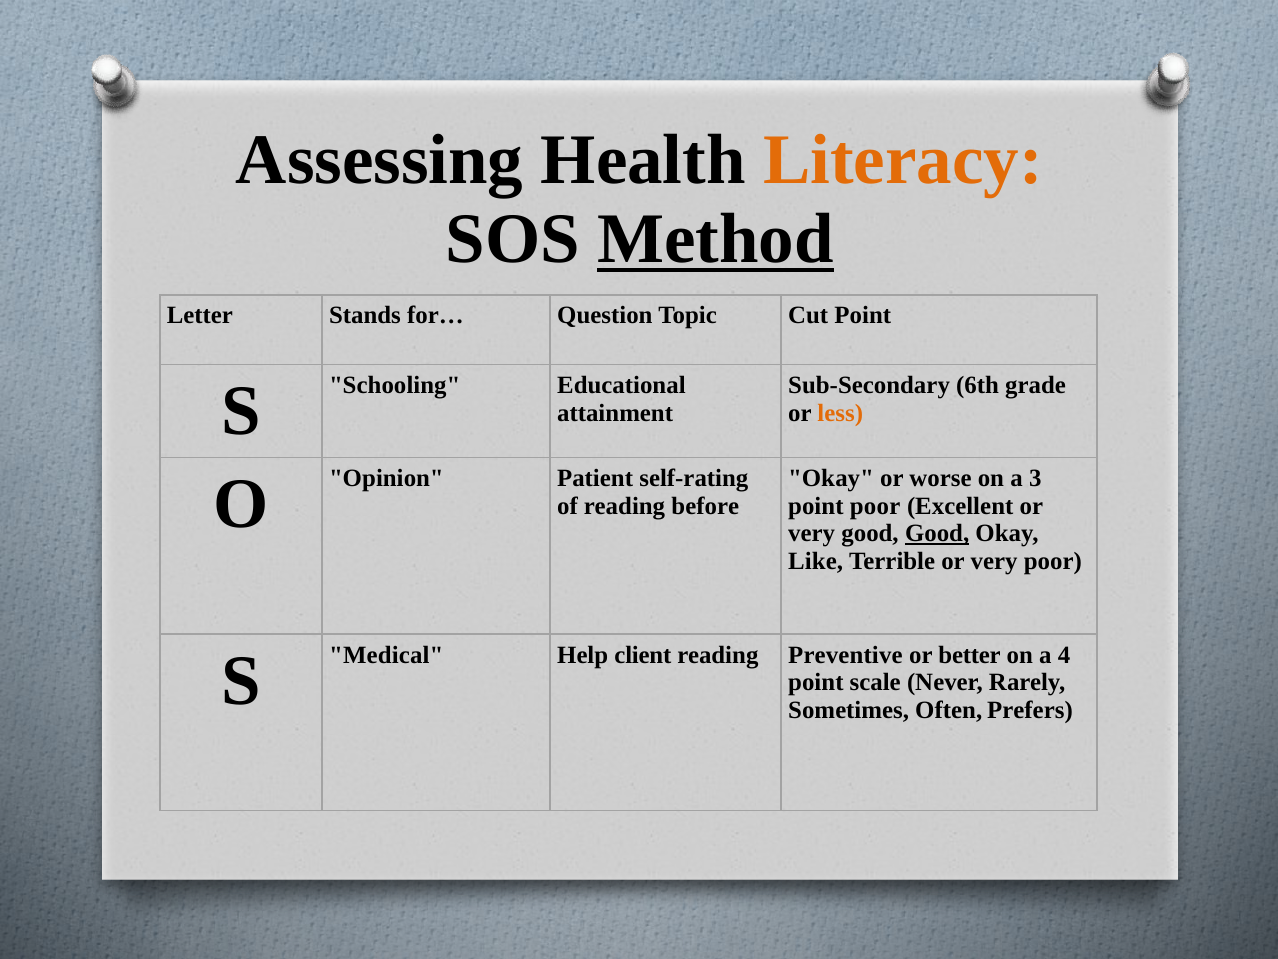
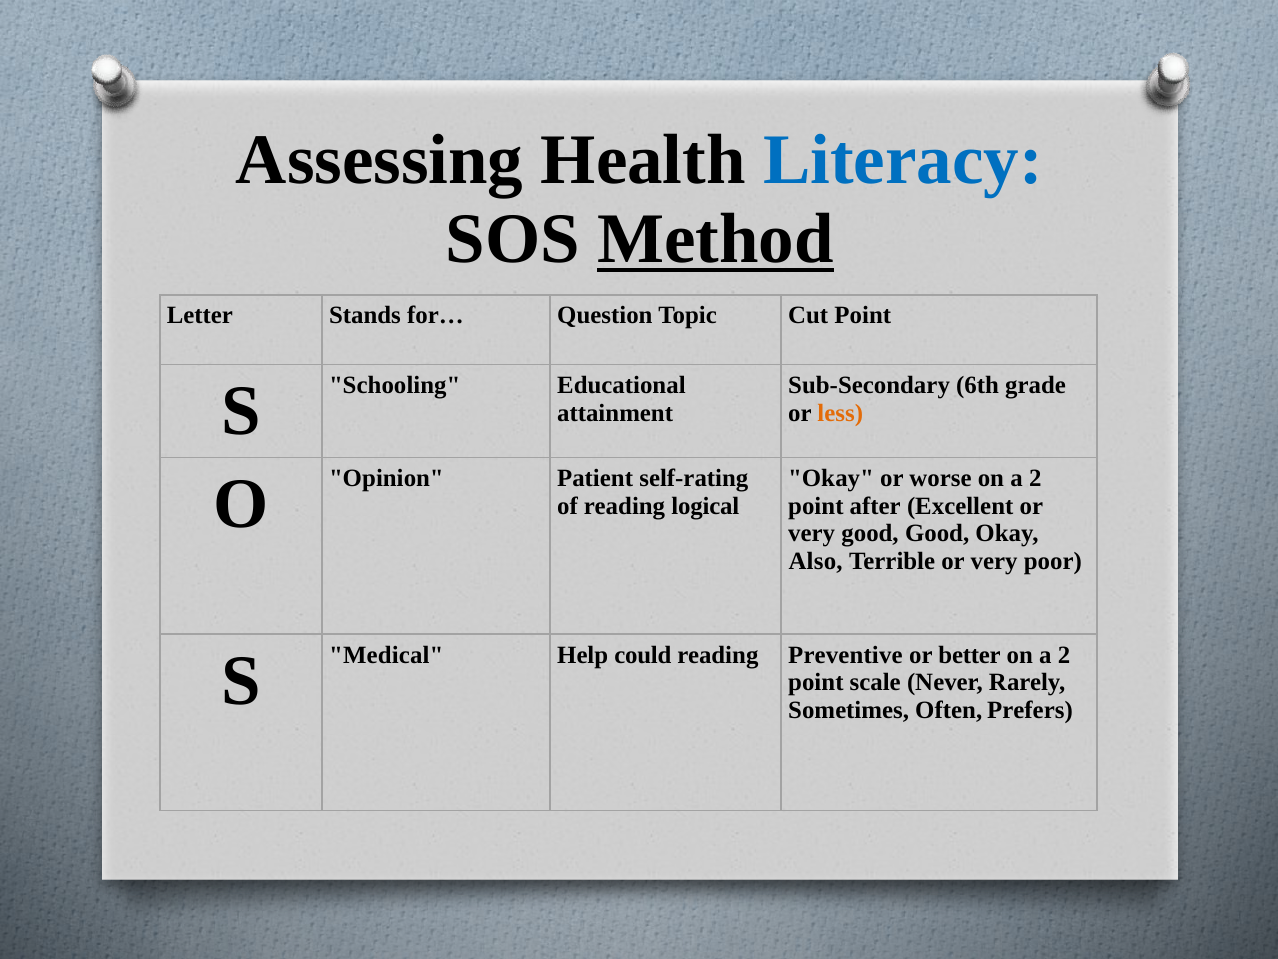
Literacy colour: orange -> blue
worse on a 3: 3 -> 2
before: before -> logical
point poor: poor -> after
Good at (937, 533) underline: present -> none
Like: Like -> Also
client: client -> could
4 at (1064, 655): 4 -> 2
